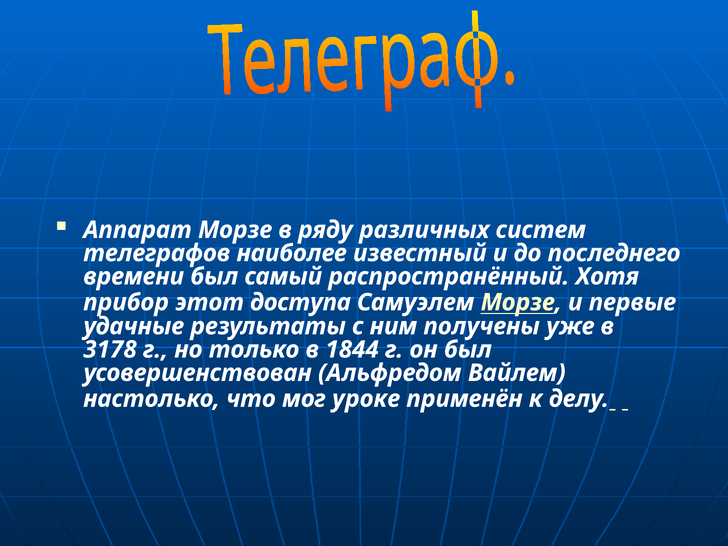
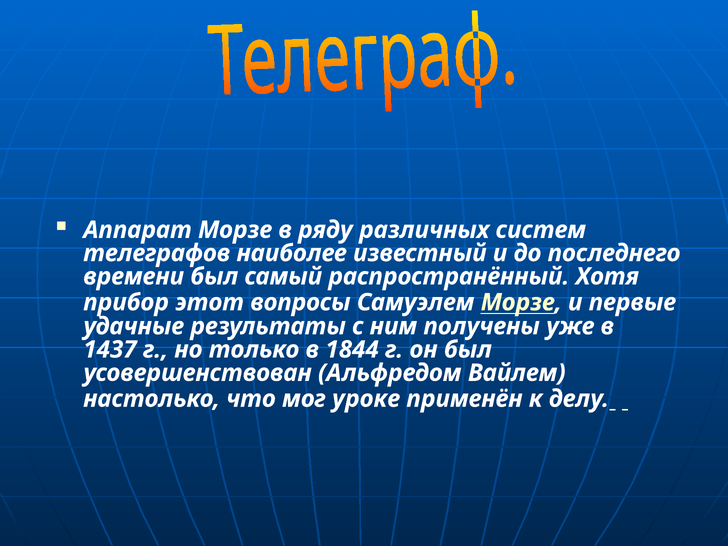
доступа: доступа -> вопросы
3178: 3178 -> 1437
